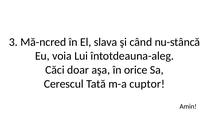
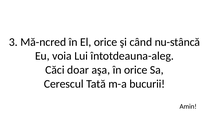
El slava: slava -> orice
cuptor: cuptor -> bucurii
